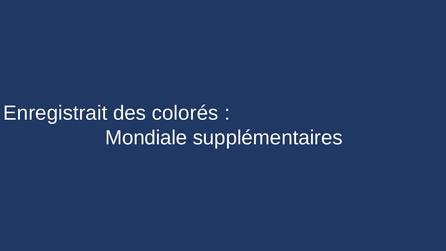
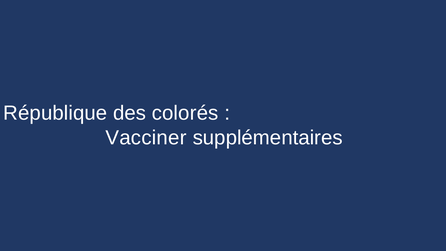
Enregistrait: Enregistrait -> République
Mondiale: Mondiale -> Vacciner
